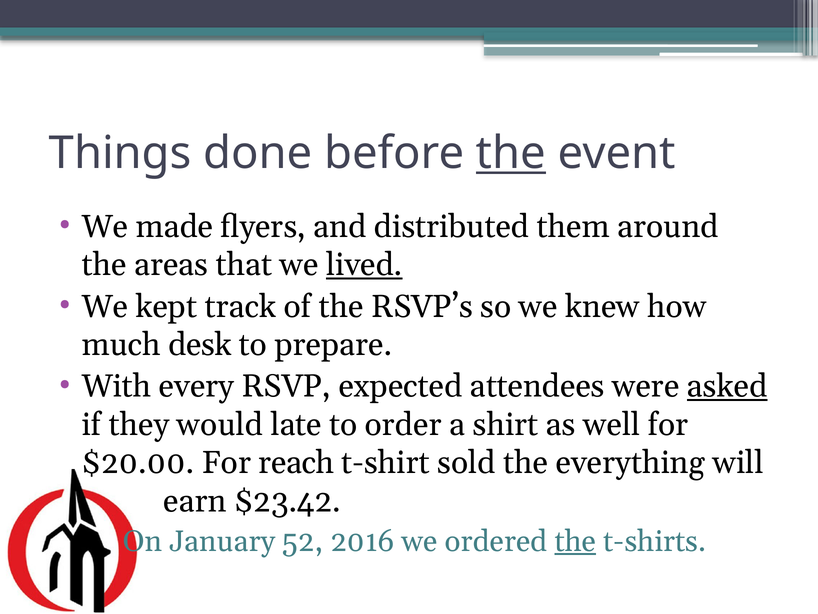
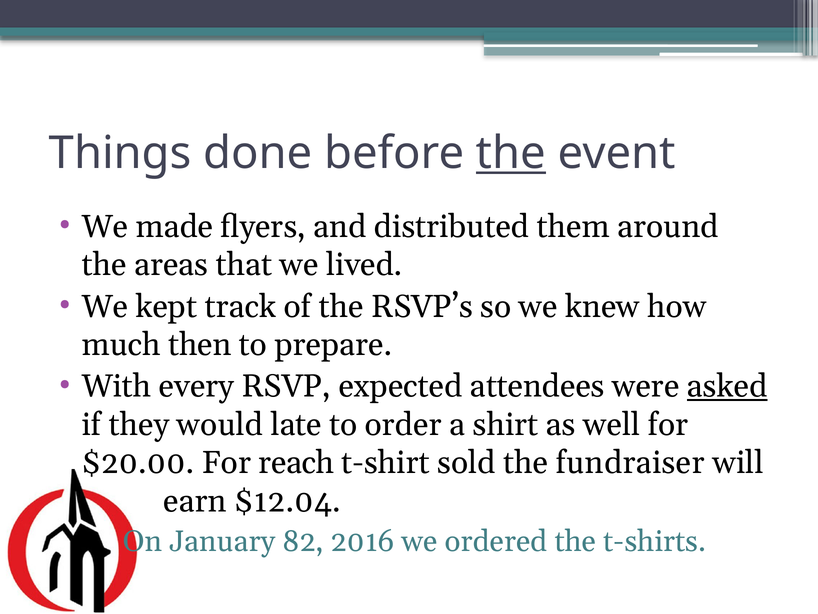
lived underline: present -> none
desk: desk -> then
everything: everything -> fundraiser
$23.42: $23.42 -> $12.04
52: 52 -> 82
the at (575, 541) underline: present -> none
